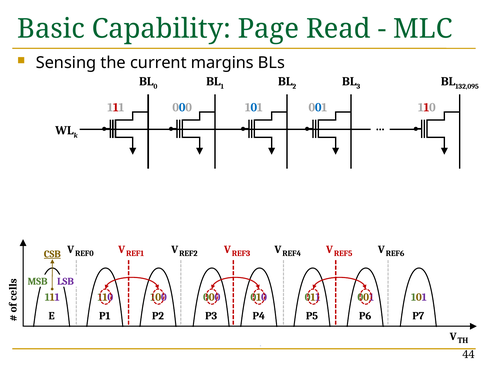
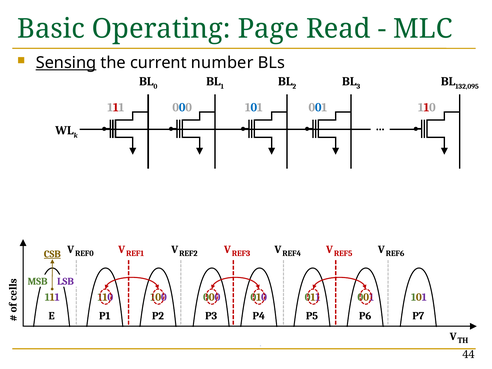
Capability: Capability -> Operating
Sensing underline: none -> present
margins: margins -> number
